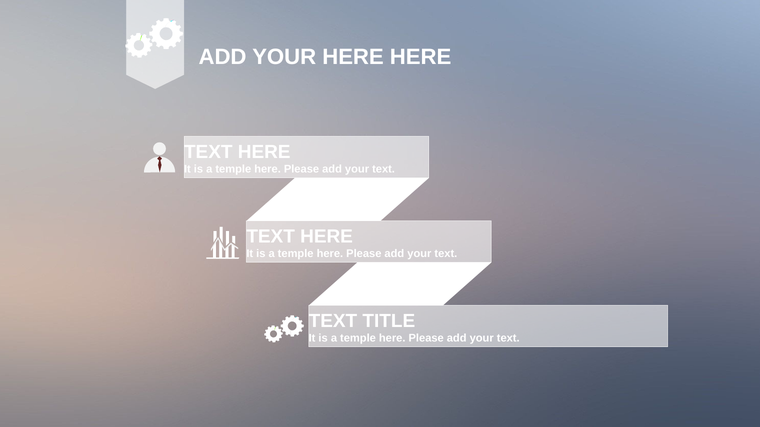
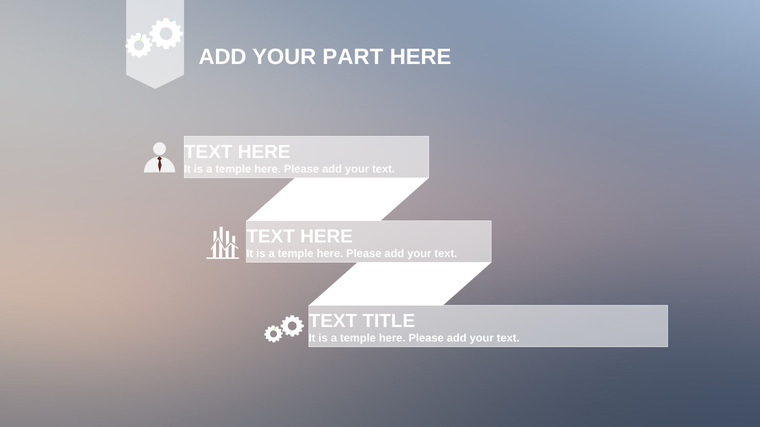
YOUR HERE: HERE -> PART
